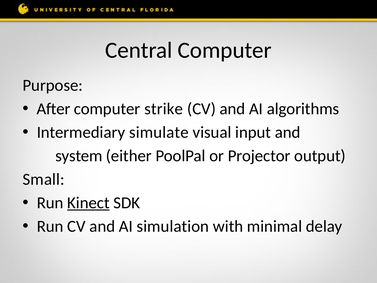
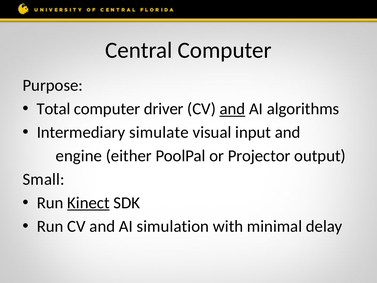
After: After -> Total
strike: strike -> driver
and at (232, 109) underline: none -> present
system: system -> engine
